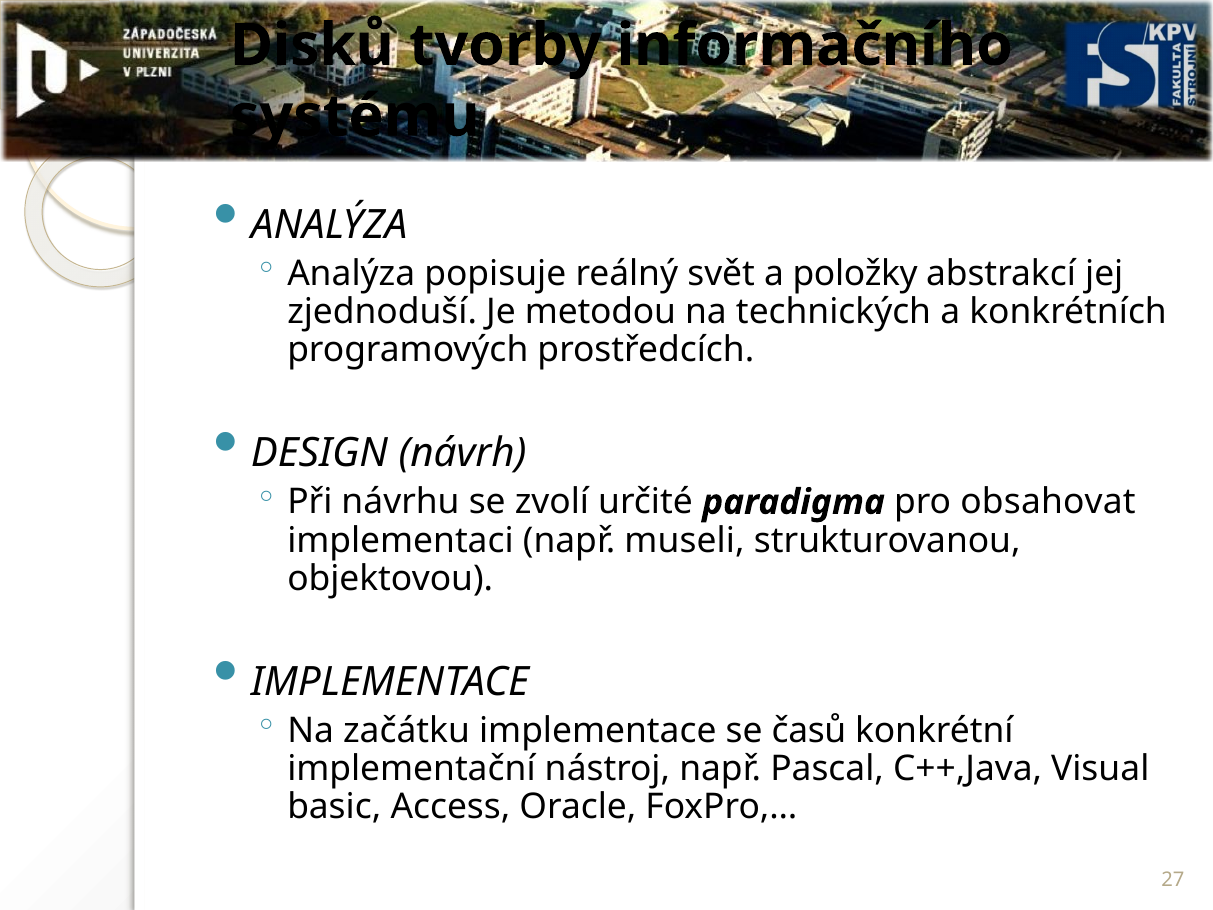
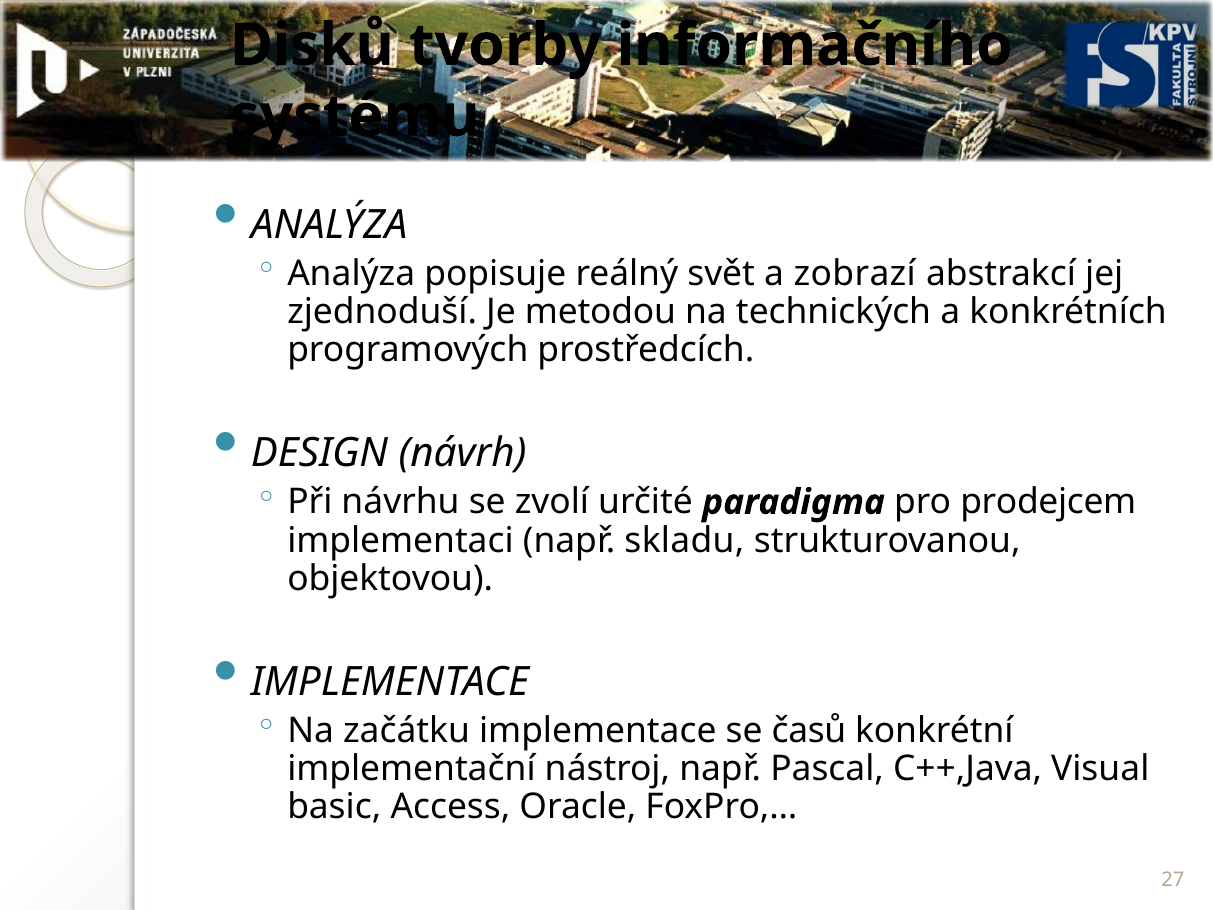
položky: položky -> zobrazí
obsahovat: obsahovat -> prodejcem
museli: museli -> skladu
